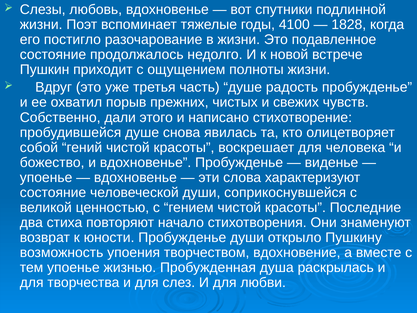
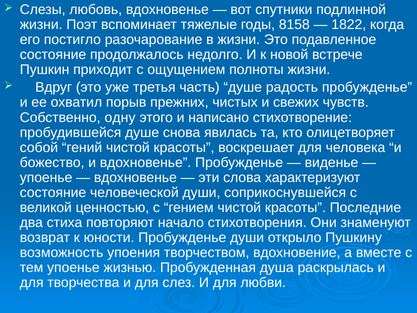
4100: 4100 -> 8158
1828: 1828 -> 1822
дали: дали -> одну
